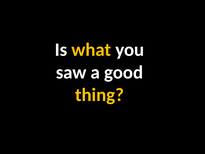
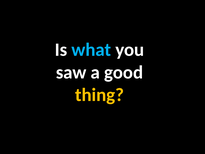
what colour: yellow -> light blue
